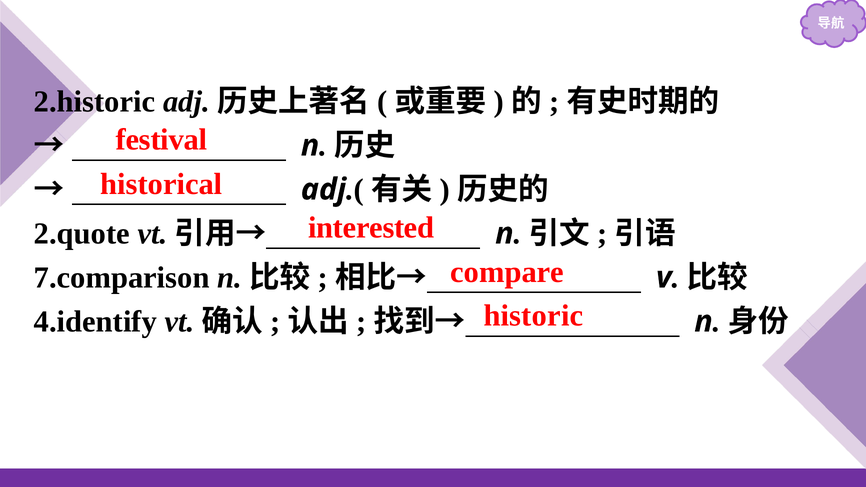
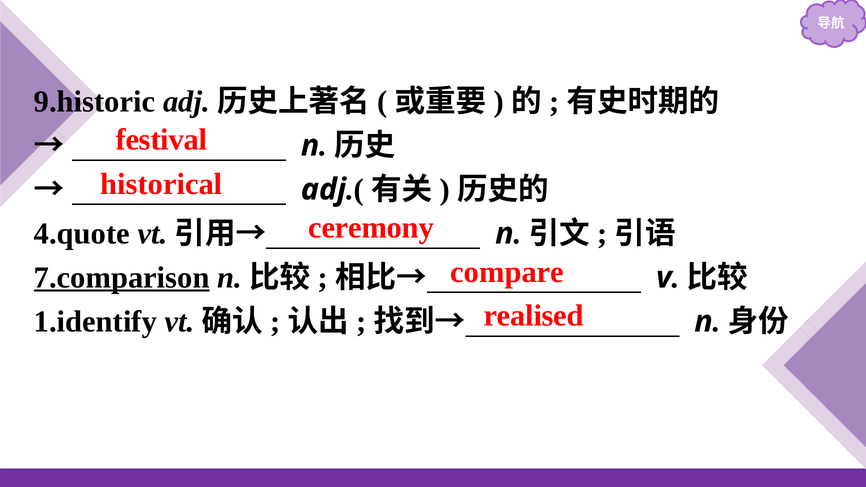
2.historic: 2.historic -> 9.historic
interested: interested -> ceremony
2.quote: 2.quote -> 4.quote
7.comparison underline: none -> present
historic: historic -> realised
4.identify: 4.identify -> 1.identify
